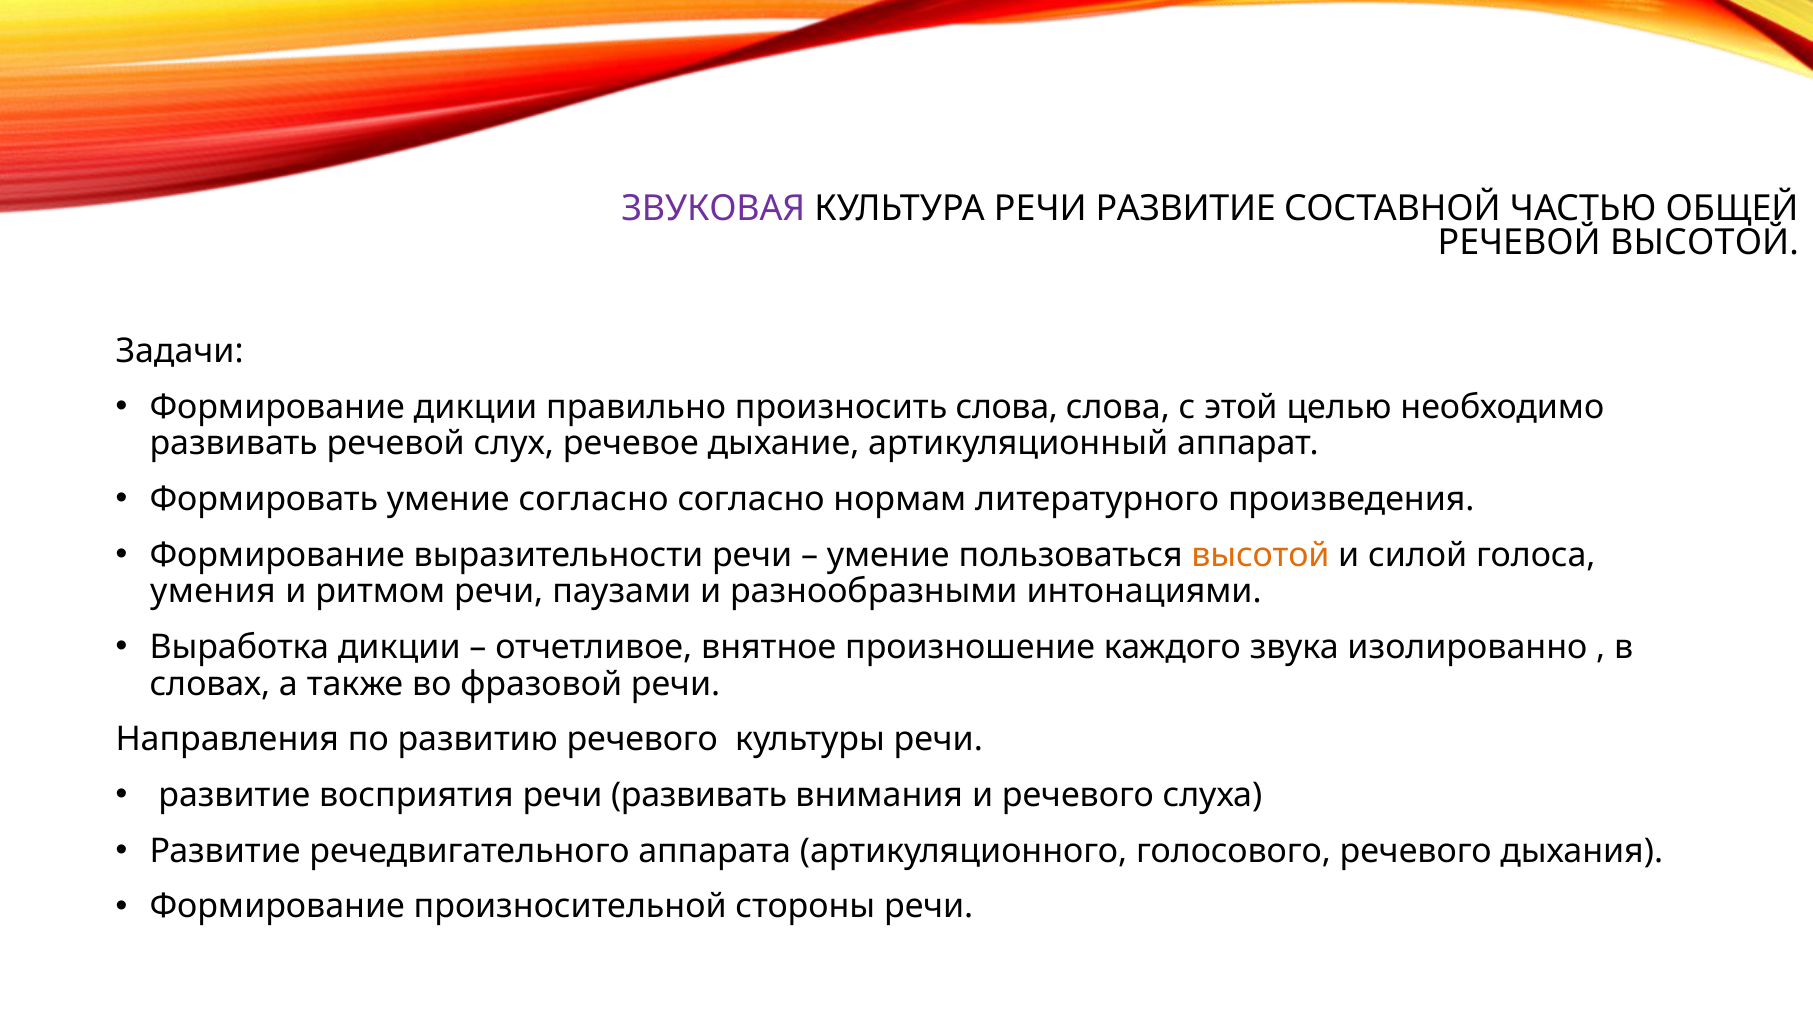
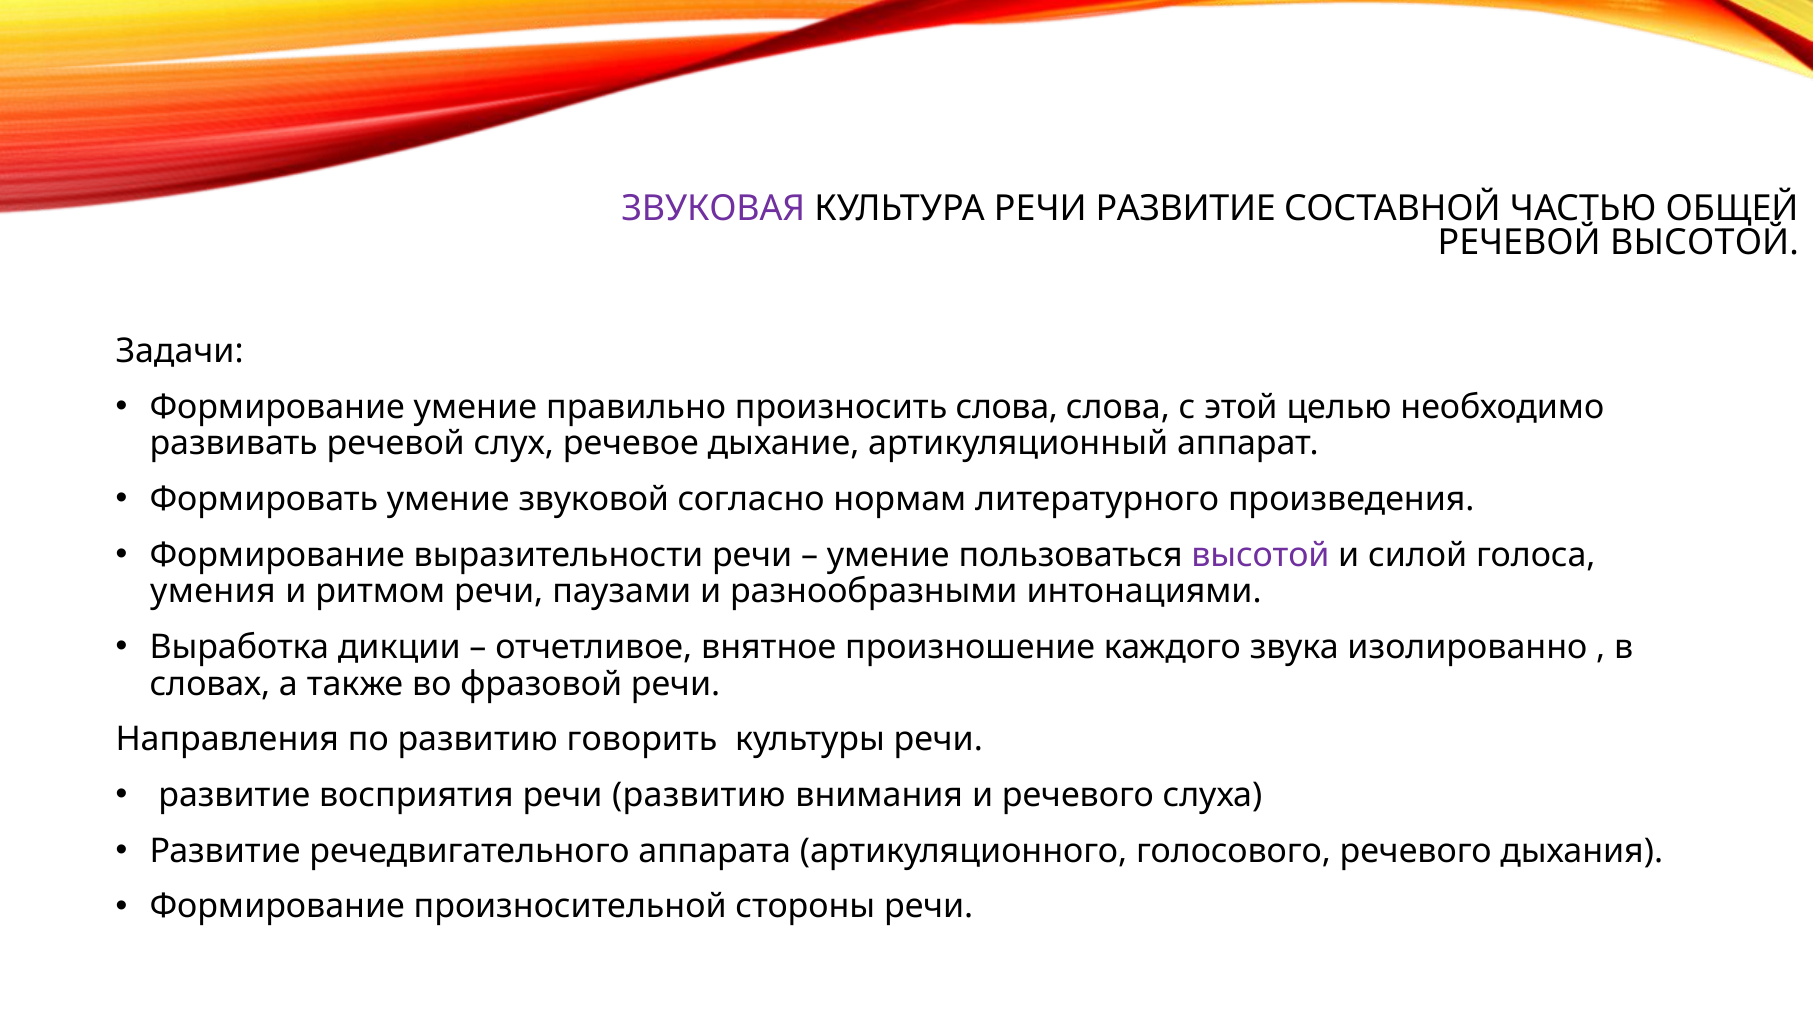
Формирование дикции: дикции -> умение
умение согласно: согласно -> звуковой
высотой at (1260, 555) colour: orange -> purple
развитию речевого: речевого -> говорить
речи развивать: развивать -> развитию
